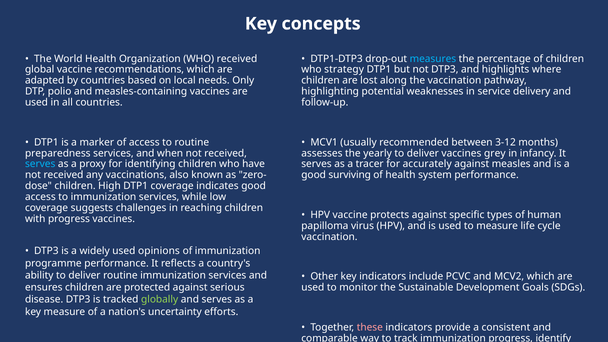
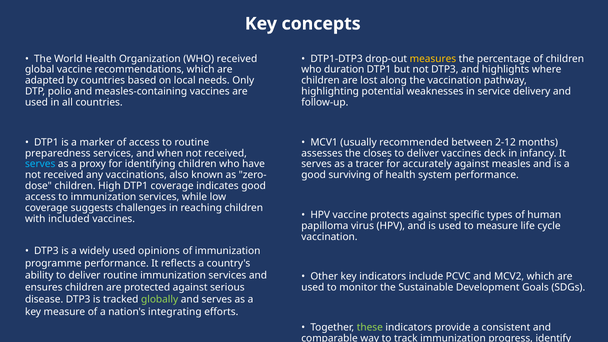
measures colour: light blue -> yellow
strategy: strategy -> duration
3-12: 3-12 -> 2-12
yearly: yearly -> closes
grey: grey -> deck
with progress: progress -> included
uncertainty: uncertainty -> integrating
these colour: pink -> light green
